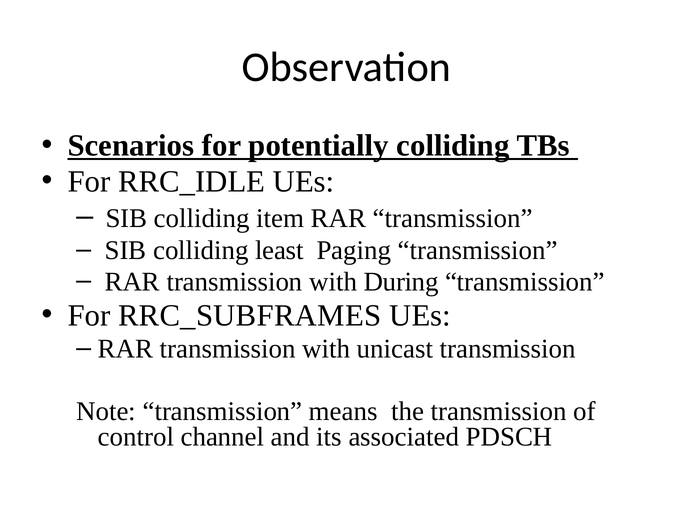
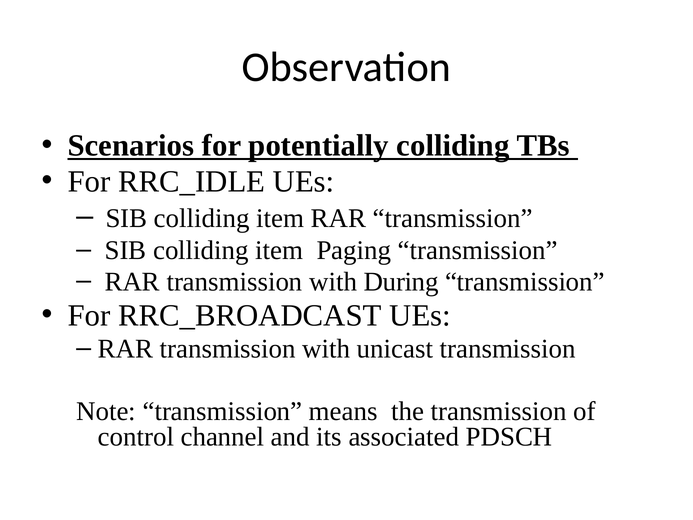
least at (279, 250): least -> item
RRC_SUBFRAMES: RRC_SUBFRAMES -> RRC_BROADCAST
